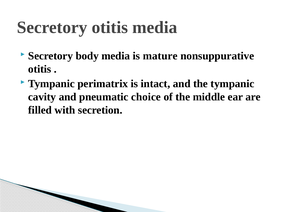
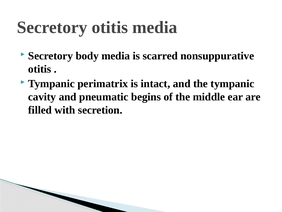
mature: mature -> scarred
choice: choice -> begins
